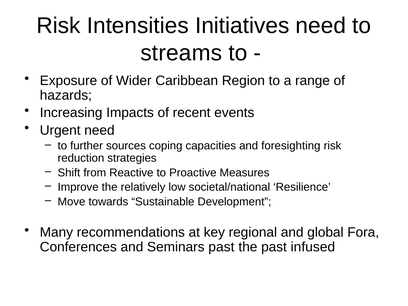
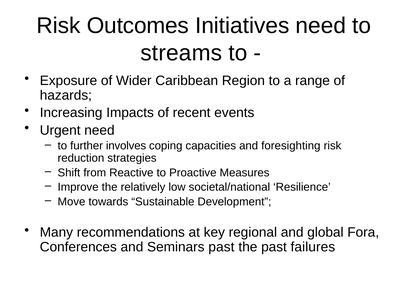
Intensities: Intensities -> Outcomes
sources: sources -> involves
infused: infused -> failures
